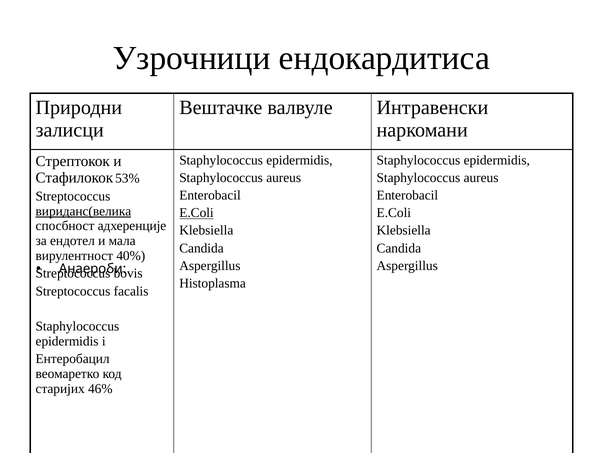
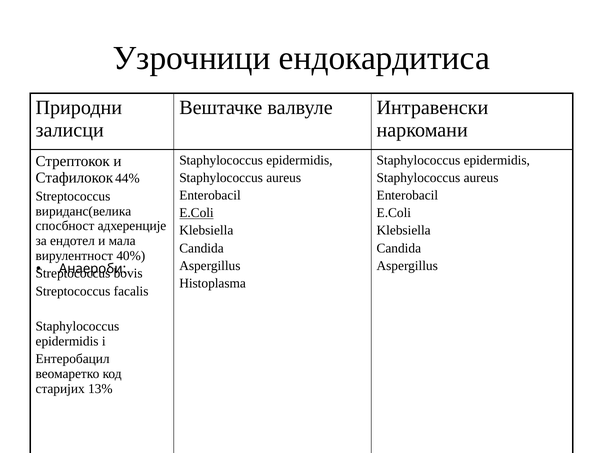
53%: 53% -> 44%
вириданс(велика underline: present -> none
46%: 46% -> 13%
